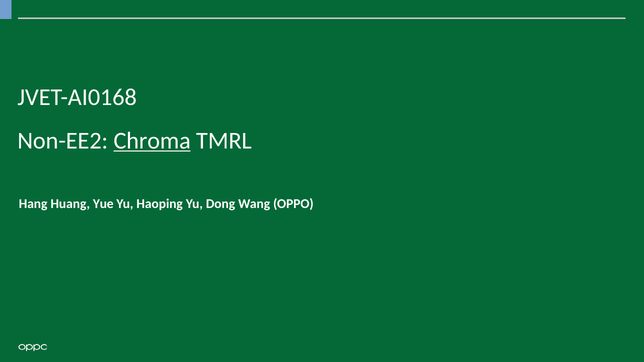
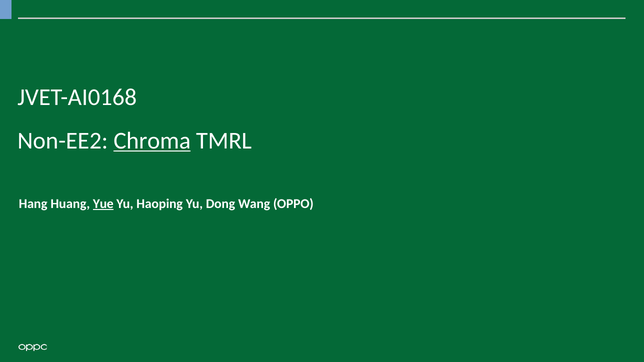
Yue underline: none -> present
